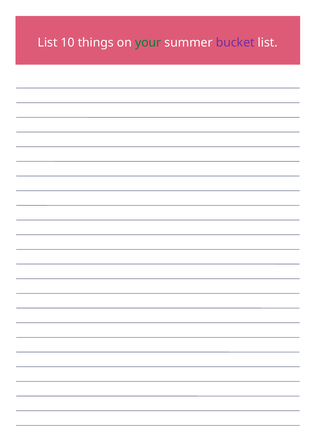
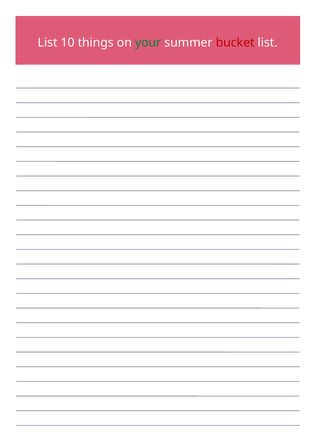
bucket colour: purple -> red
